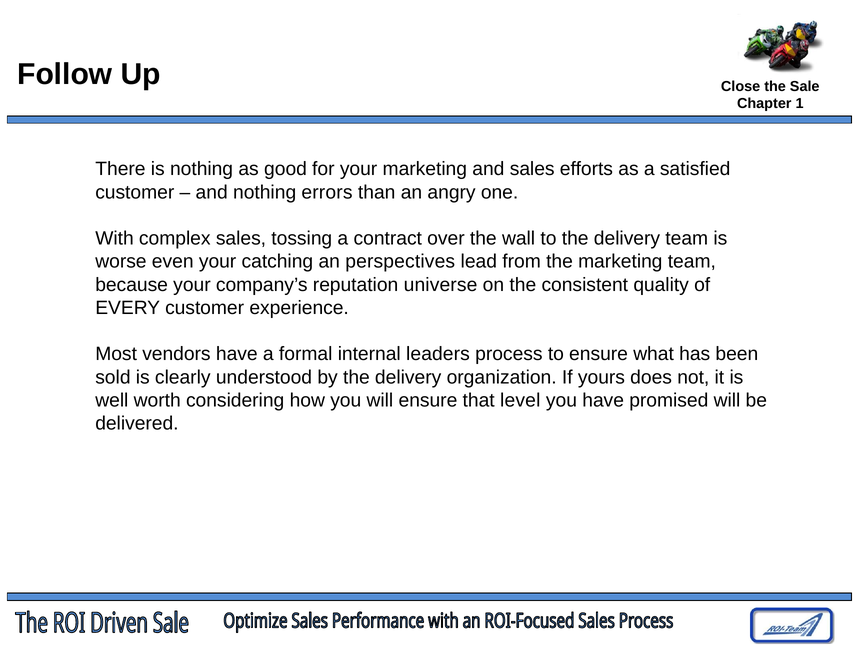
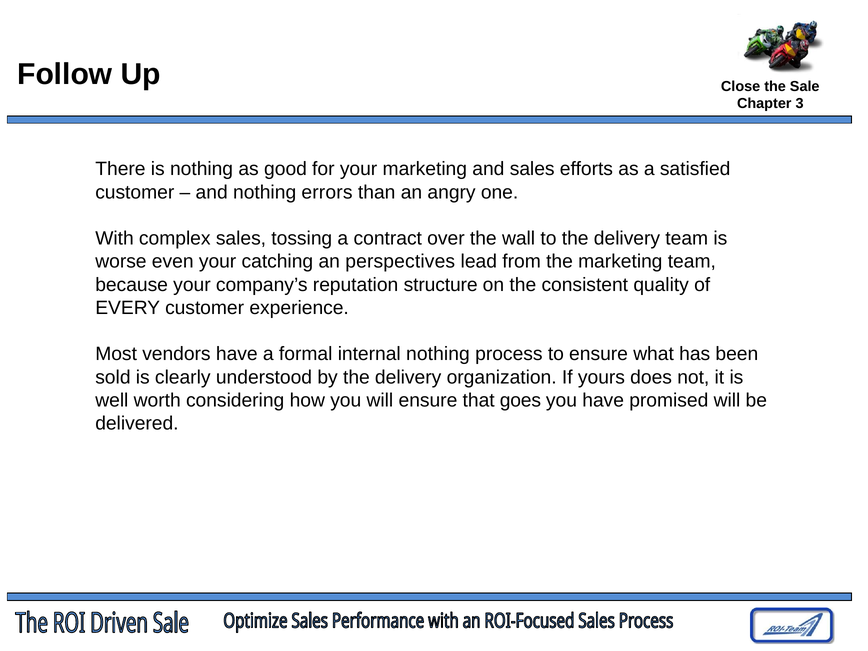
1: 1 -> 3
universe: universe -> structure
internal leaders: leaders -> nothing
level: level -> goes
